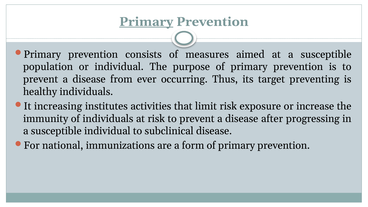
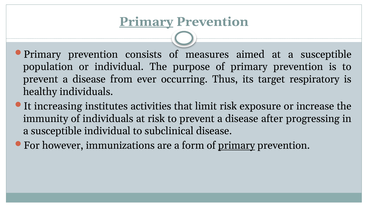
preventing: preventing -> respiratory
national: national -> however
primary at (237, 146) underline: none -> present
